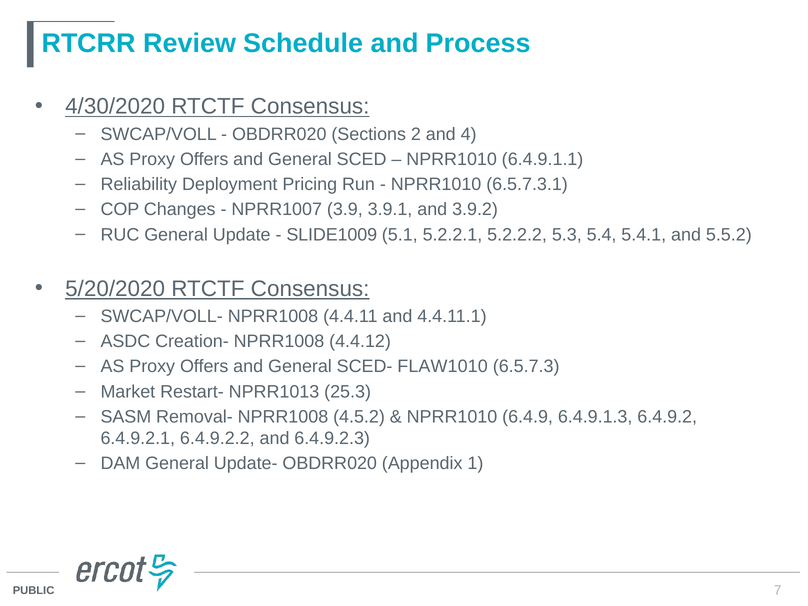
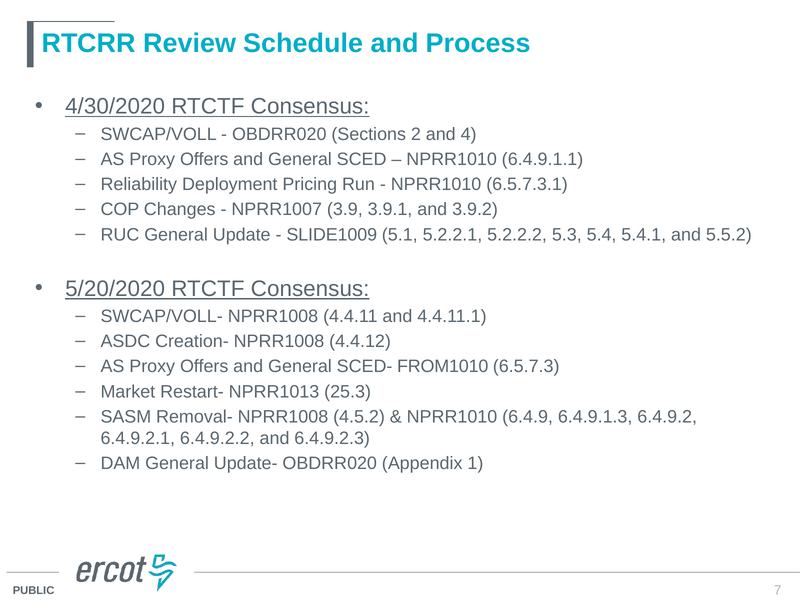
FLAW1010: FLAW1010 -> FROM1010
